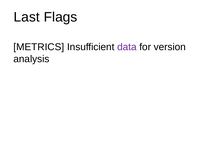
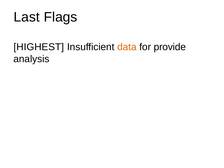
METRICS: METRICS -> HIGHEST
data colour: purple -> orange
version: version -> provide
